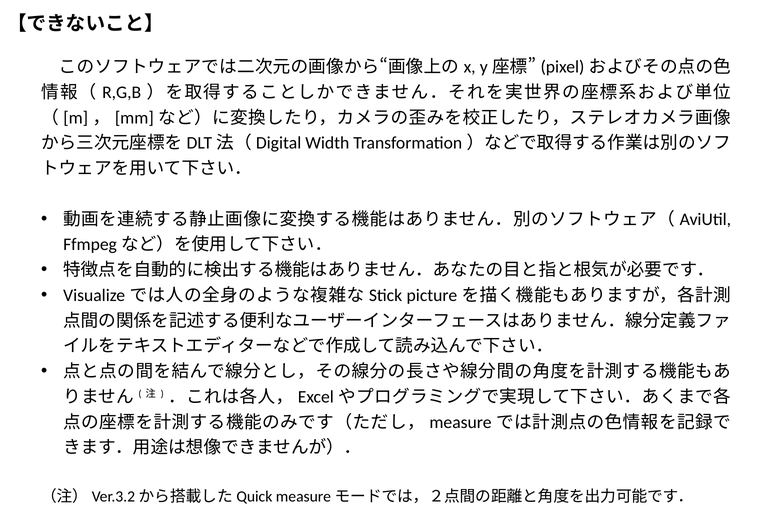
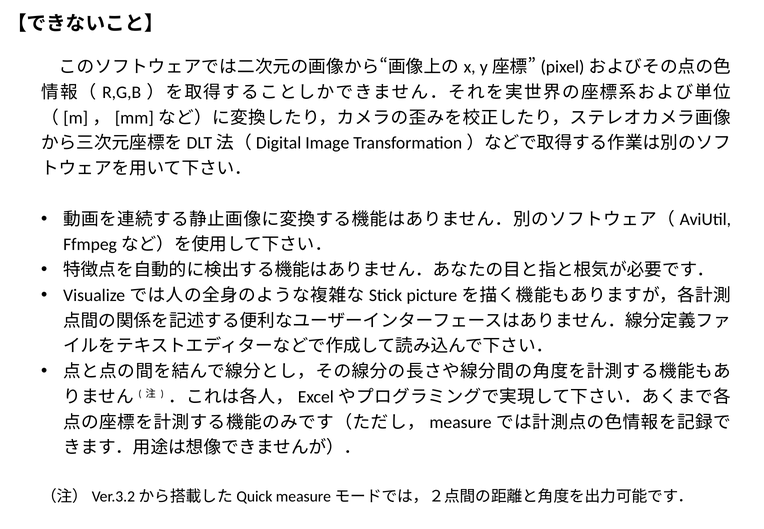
Width: Width -> Image
